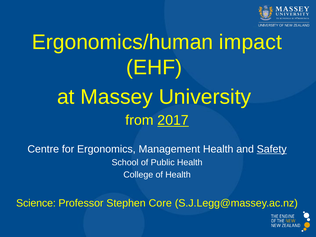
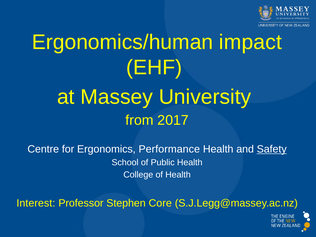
2017 underline: present -> none
Management: Management -> Performance
Science: Science -> Interest
